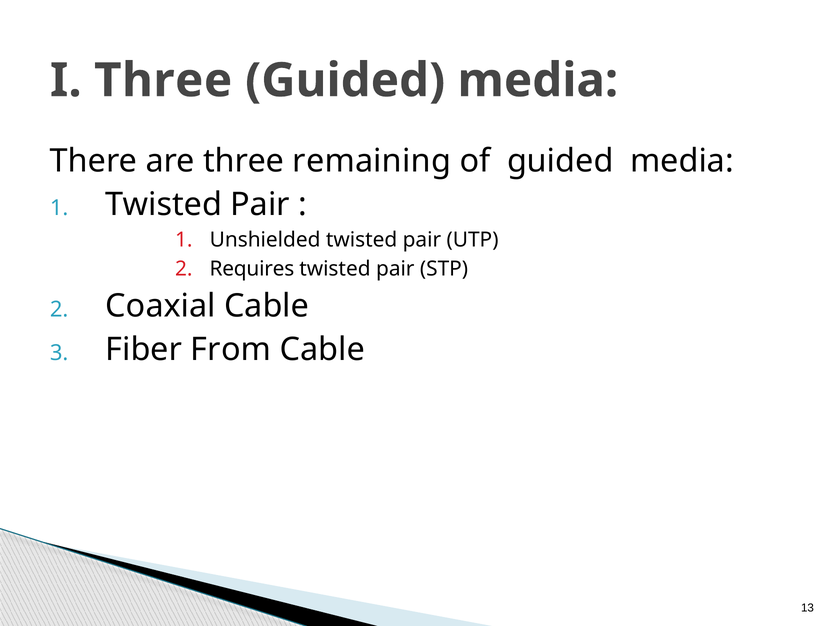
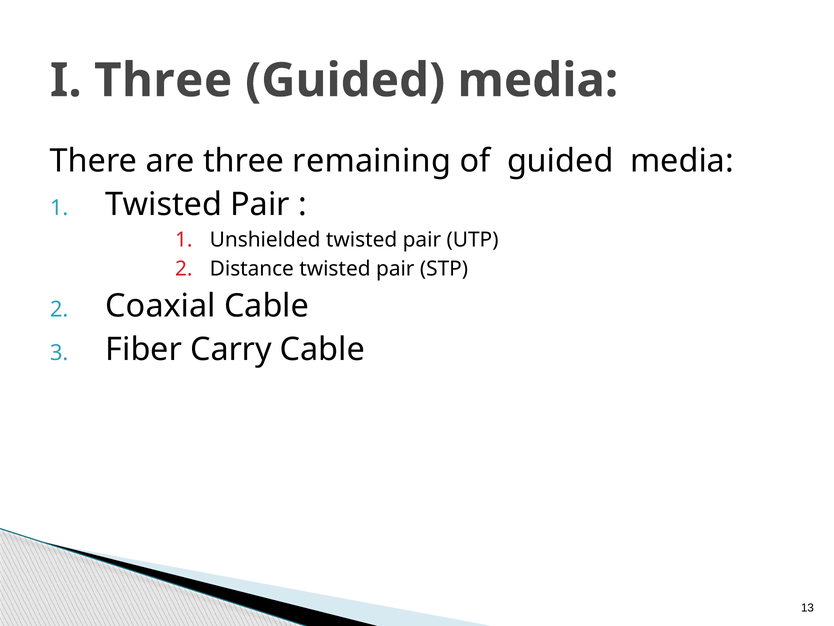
Requires: Requires -> Distance
From: From -> Carry
